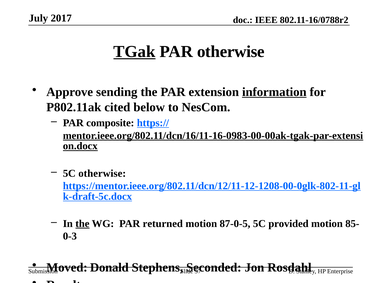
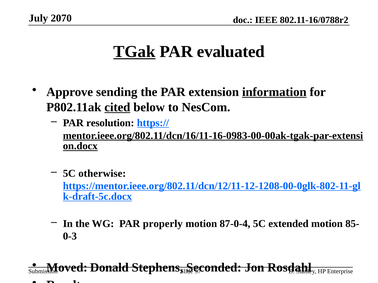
2017: 2017 -> 2070
PAR otherwise: otherwise -> evaluated
cited underline: none -> present
composite: composite -> resolution
the at (82, 224) underline: present -> none
returned: returned -> properly
87-0-5: 87-0-5 -> 87-0-4
provided: provided -> extended
